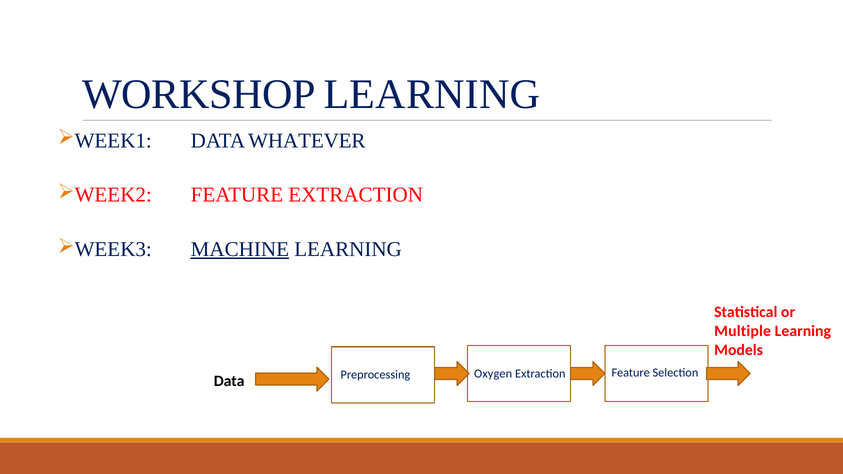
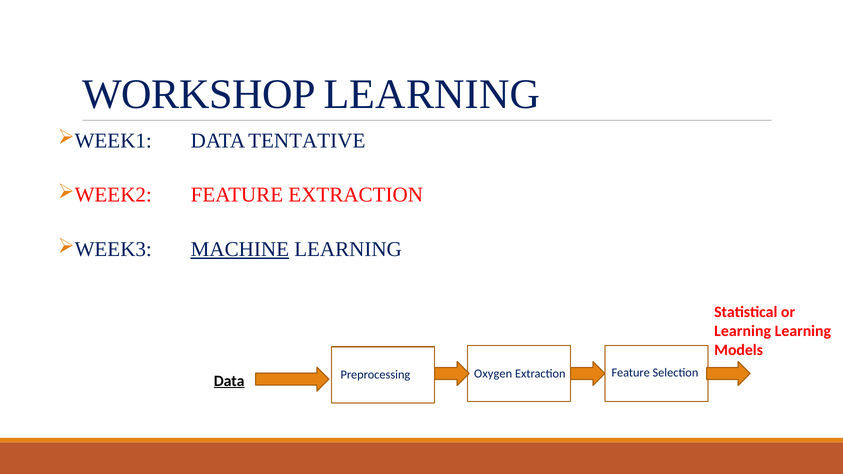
WHATEVER: WHATEVER -> TENTATIVE
Multiple at (743, 331): Multiple -> Learning
Data at (229, 381) underline: none -> present
